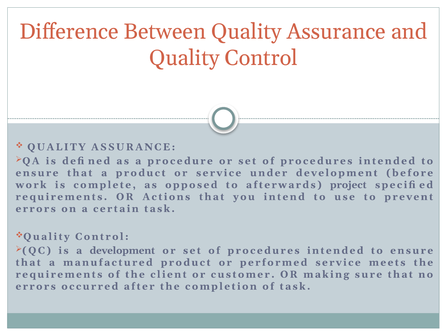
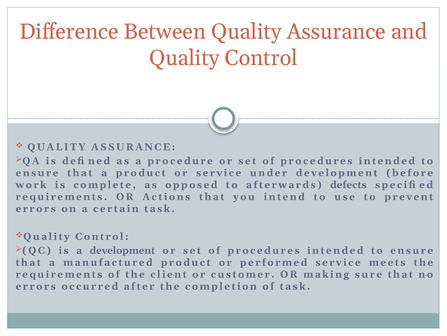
project: project -> defects
